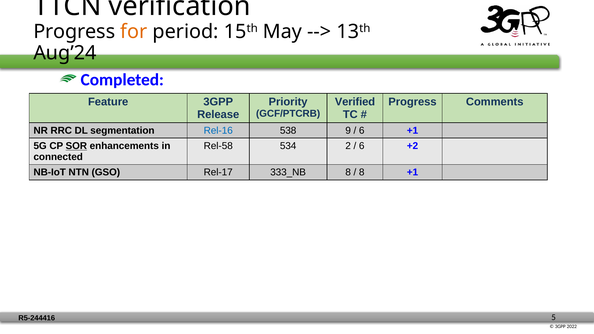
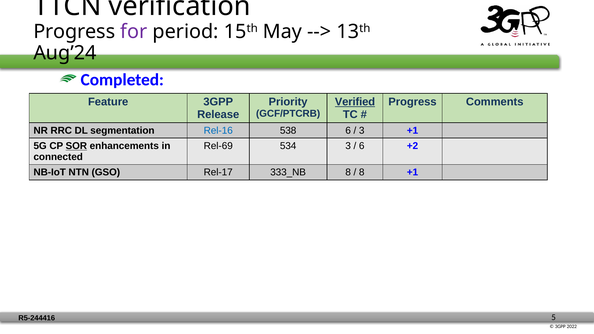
for colour: orange -> purple
Verified underline: none -> present
538 9: 9 -> 6
6 at (362, 131): 6 -> 3
Rel-58: Rel-58 -> Rel-69
534 2: 2 -> 3
